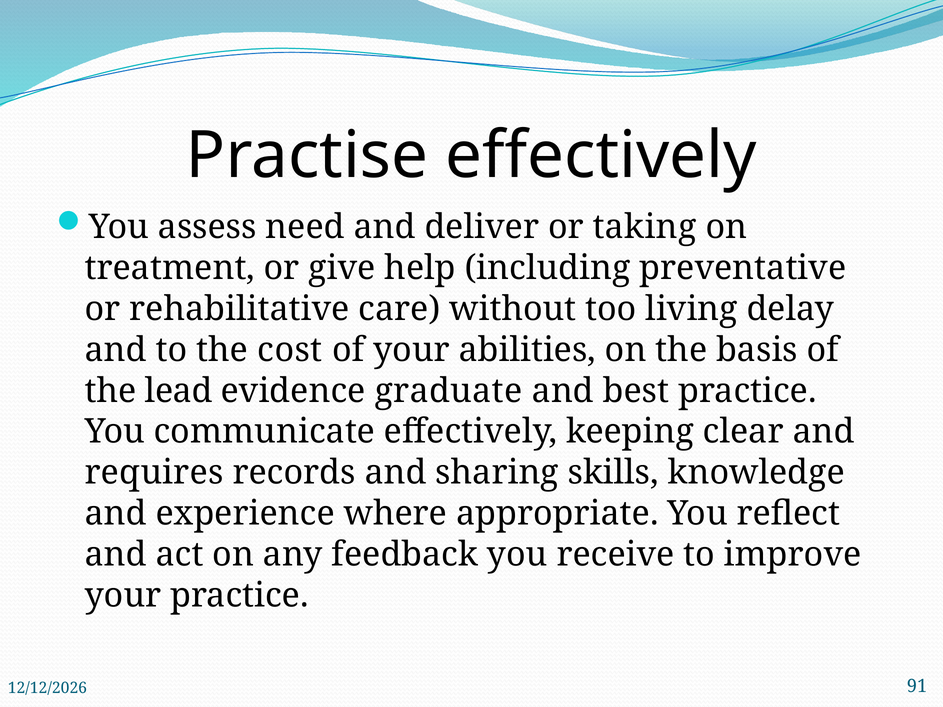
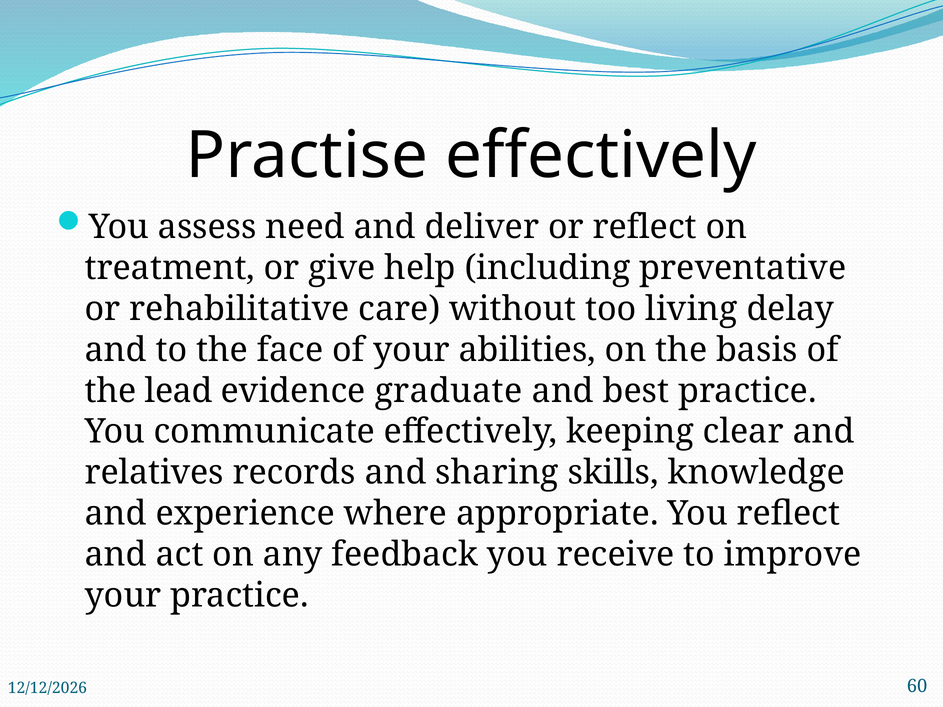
or taking: taking -> reflect
cost: cost -> face
requires: requires -> relatives
91: 91 -> 60
